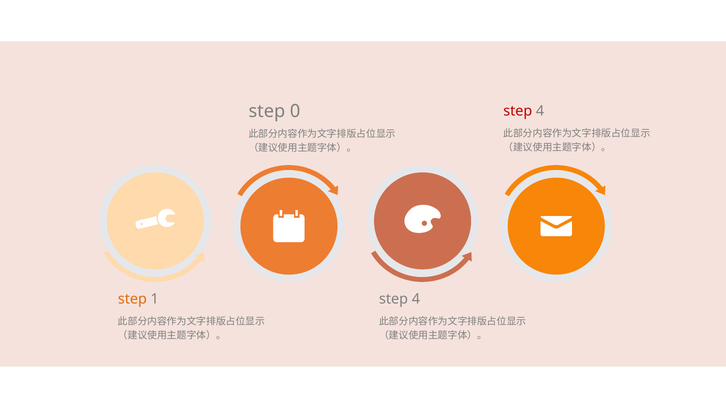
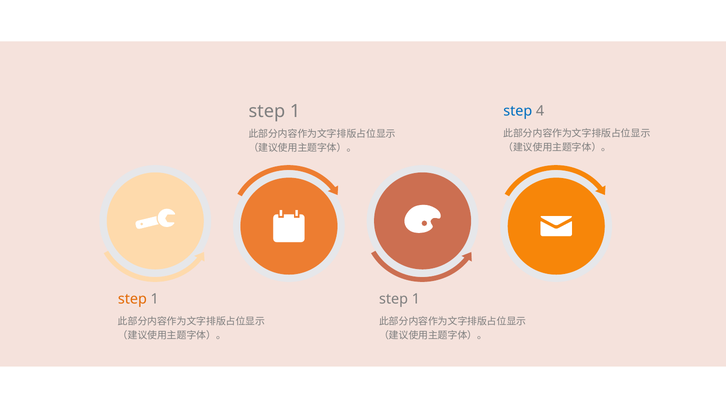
0 at (295, 111): 0 -> 1
step at (518, 111) colour: red -> blue
4 at (416, 299): 4 -> 1
